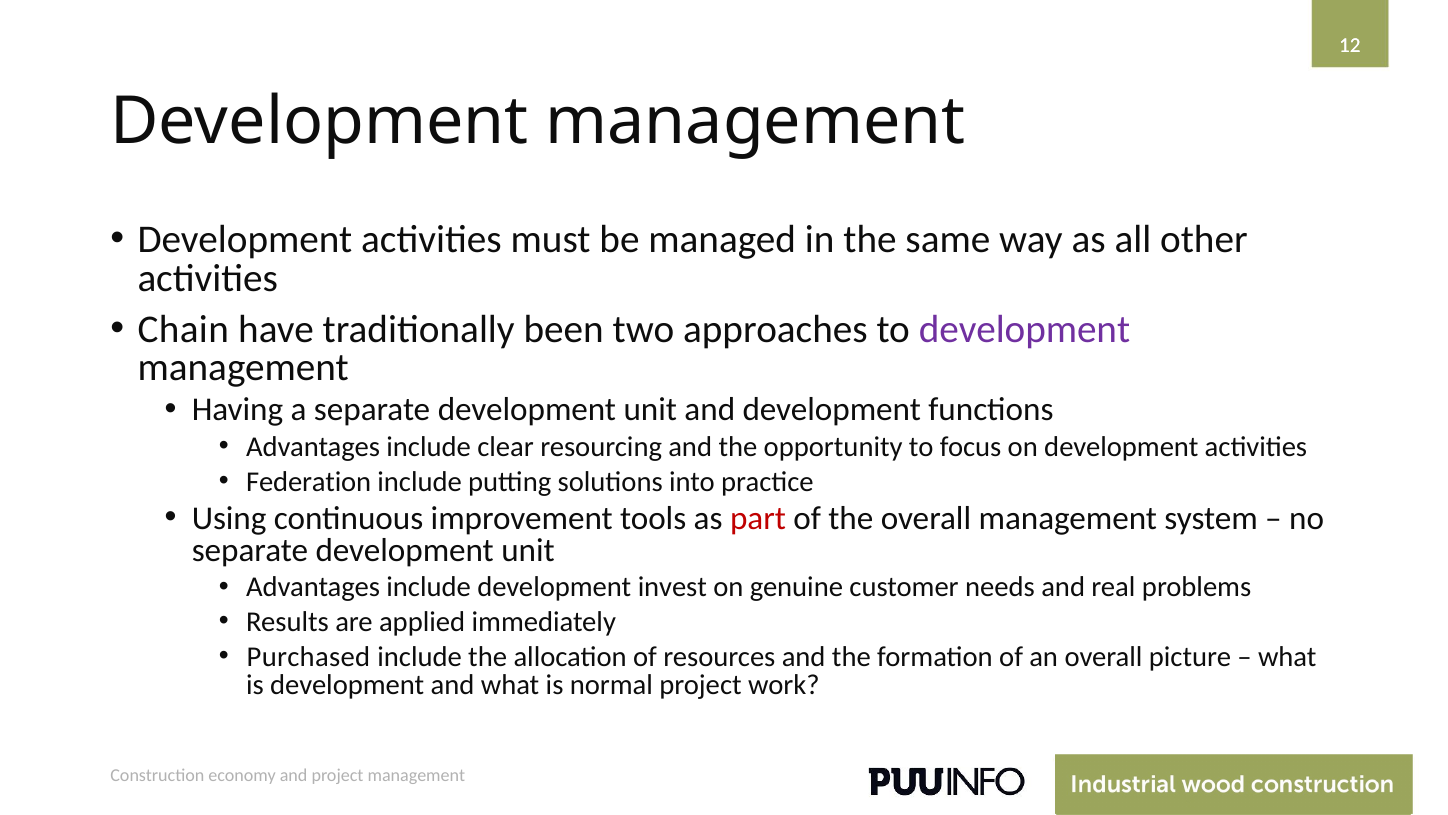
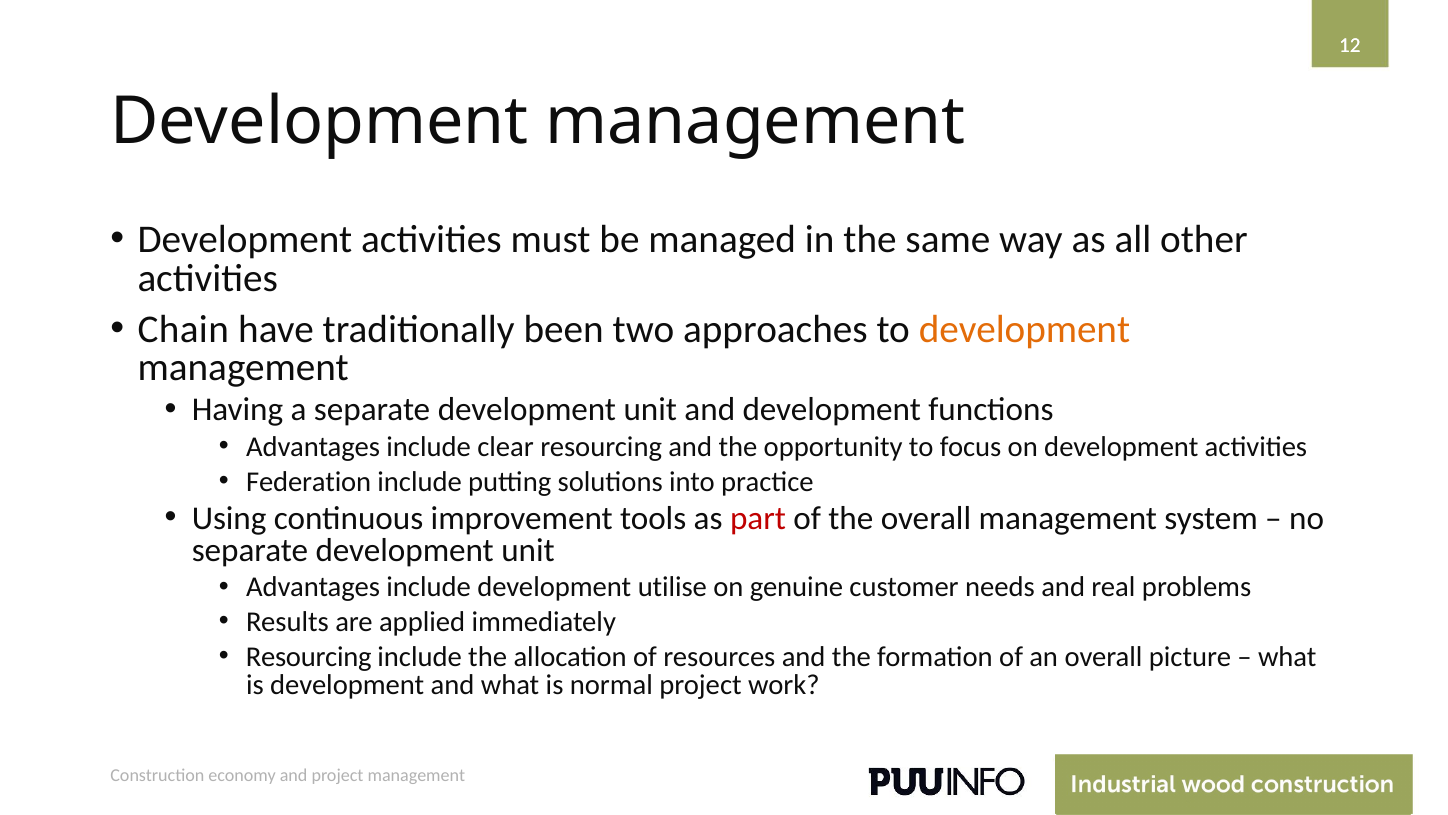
development at (1024, 330) colour: purple -> orange
invest: invest -> utilise
Purchased at (308, 656): Purchased -> Resourcing
